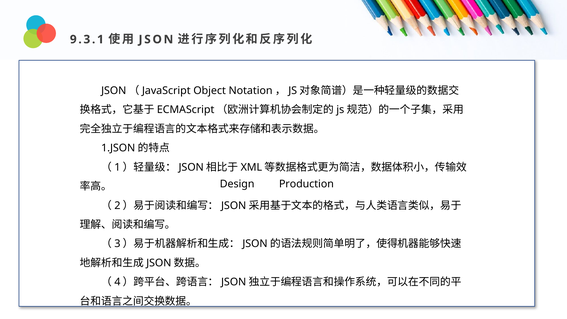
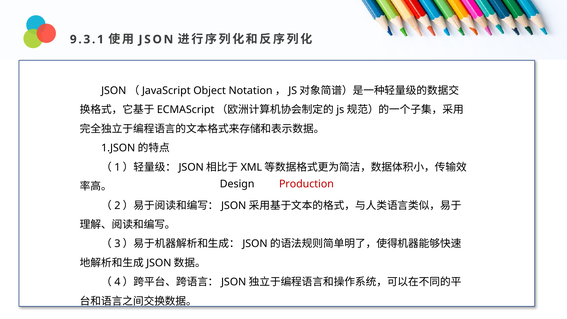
Production colour: black -> red
